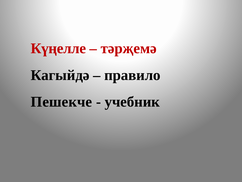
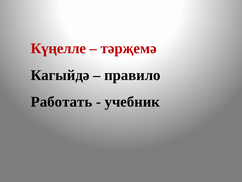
Пешекче: Пешекче -> Работать
